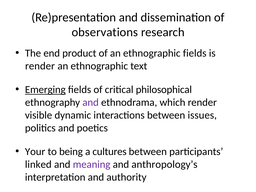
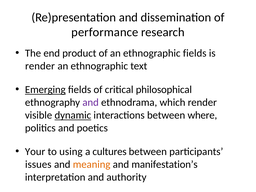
observations: observations -> performance
dynamic underline: none -> present
issues: issues -> where
being: being -> using
linked: linked -> issues
meaning colour: purple -> orange
anthropology’s: anthropology’s -> manifestation’s
